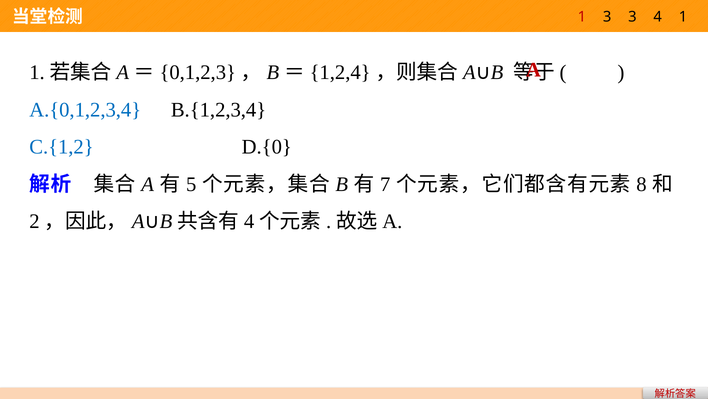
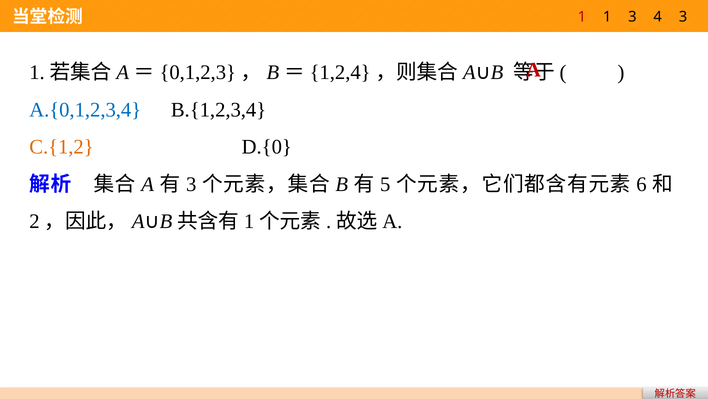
1 3: 3 -> 1
4 1: 1 -> 3
C.{1,2 colour: blue -> orange
5 at (191, 184): 5 -> 3
7: 7 -> 5
8: 8 -> 6
4 at (249, 221): 4 -> 1
